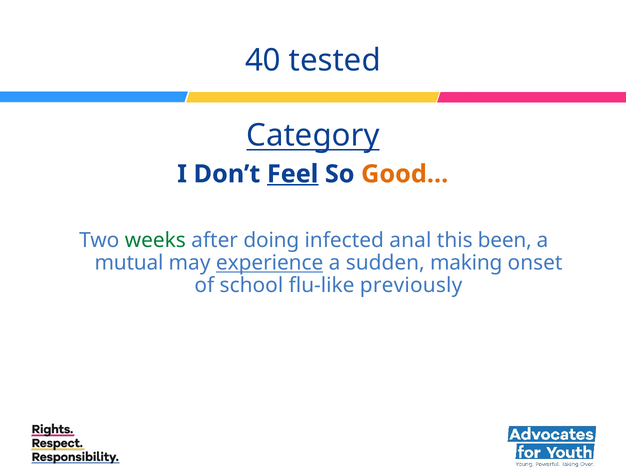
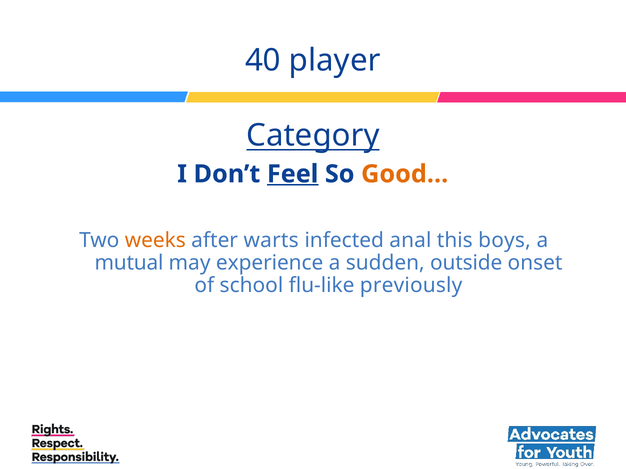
tested: tested -> player
weeks colour: green -> orange
doing: doing -> warts
been: been -> boys
experience underline: present -> none
making: making -> outside
